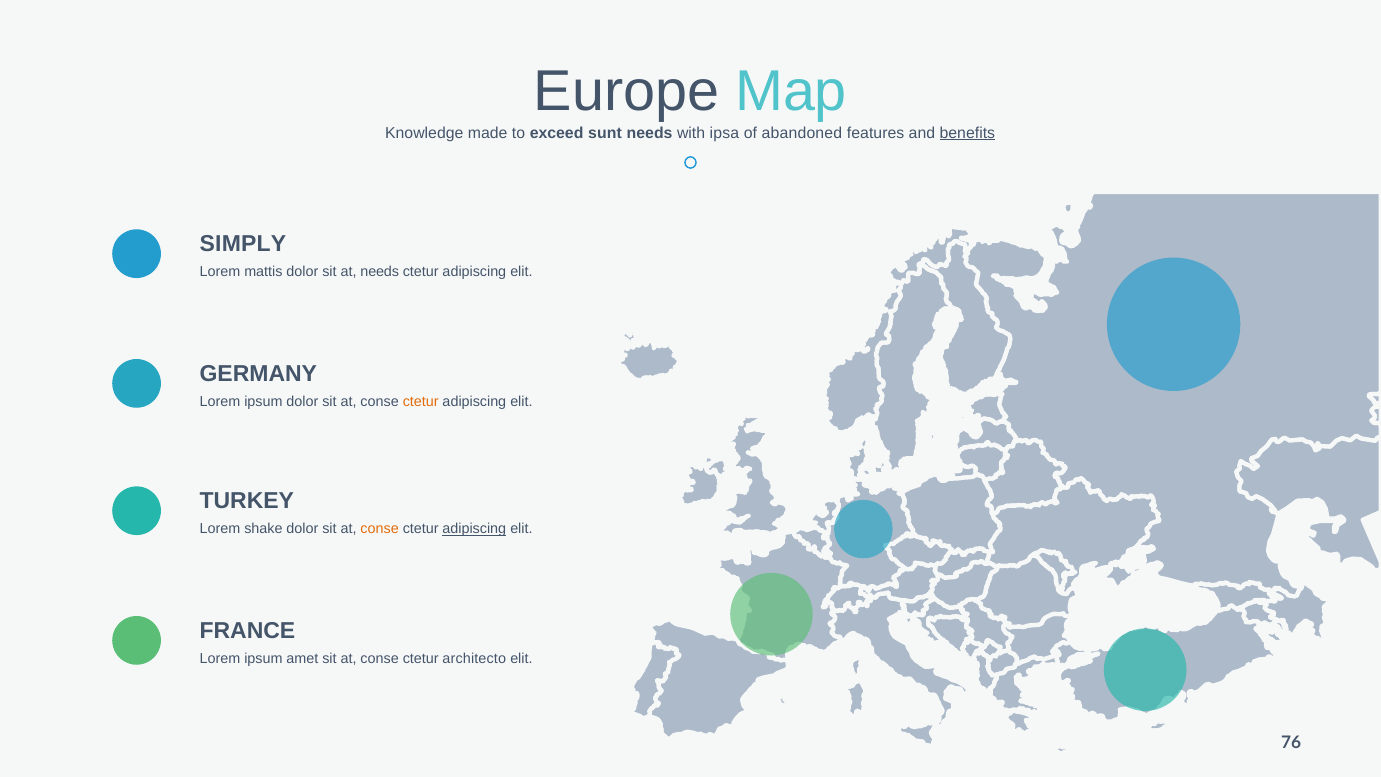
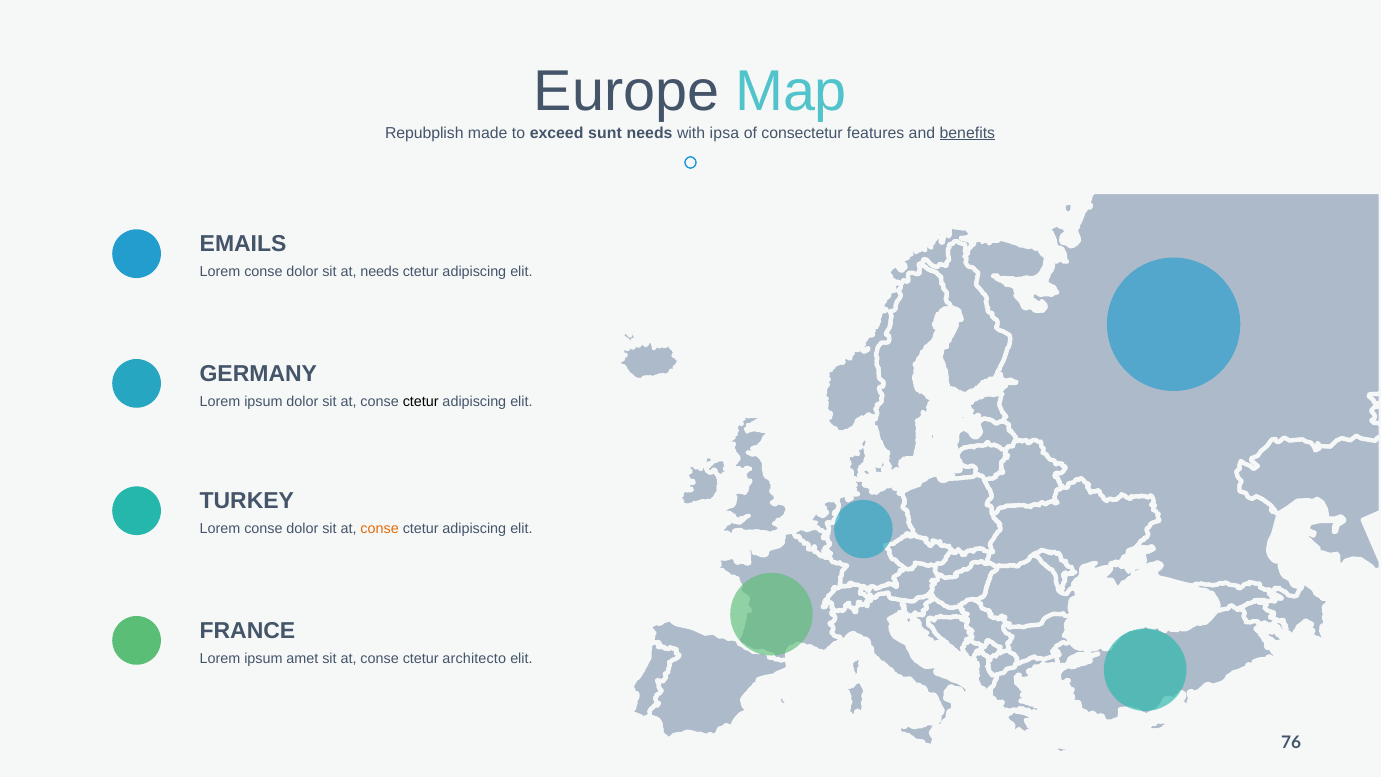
Knowledge: Knowledge -> Repubplish
abandoned: abandoned -> consectetur
SIMPLY: SIMPLY -> EMAILS
mattis at (263, 272): mattis -> conse
ctetur at (421, 401) colour: orange -> black
shake at (263, 529): shake -> conse
adipiscing at (474, 529) underline: present -> none
